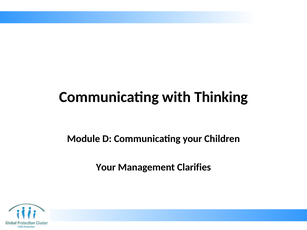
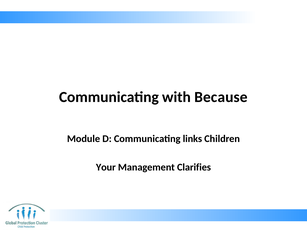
Thinking: Thinking -> Because
Communicating your: your -> links
